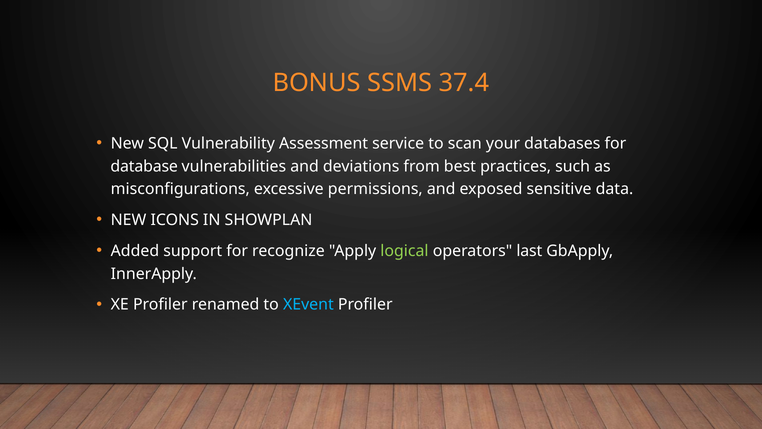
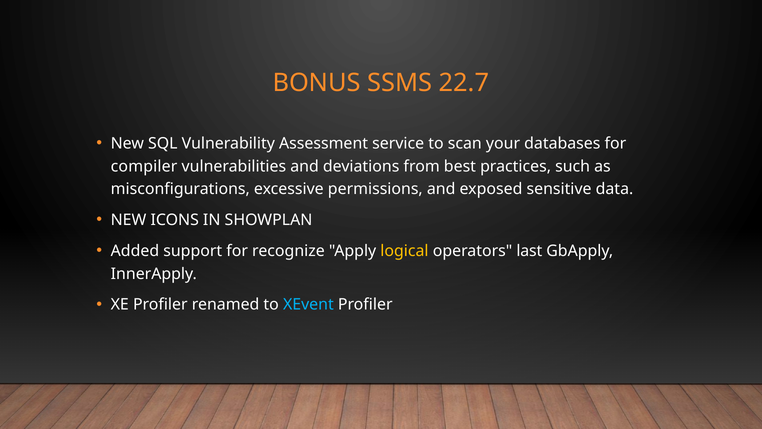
37.4: 37.4 -> 22.7
database: database -> compiler
logical colour: light green -> yellow
